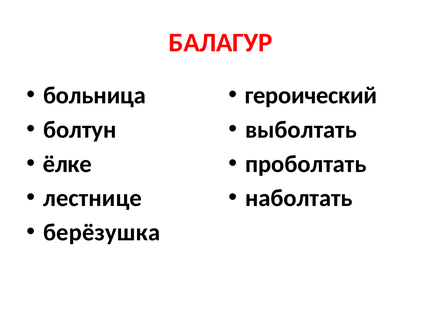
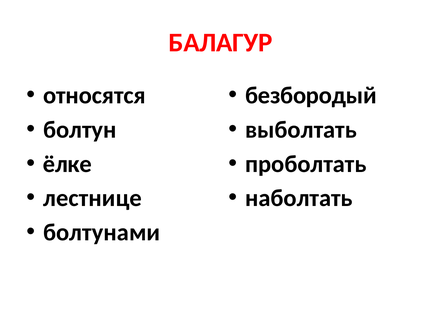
больница: больница -> относятся
героический: героический -> безбородый
берёзушка: берёзушка -> болтунами
